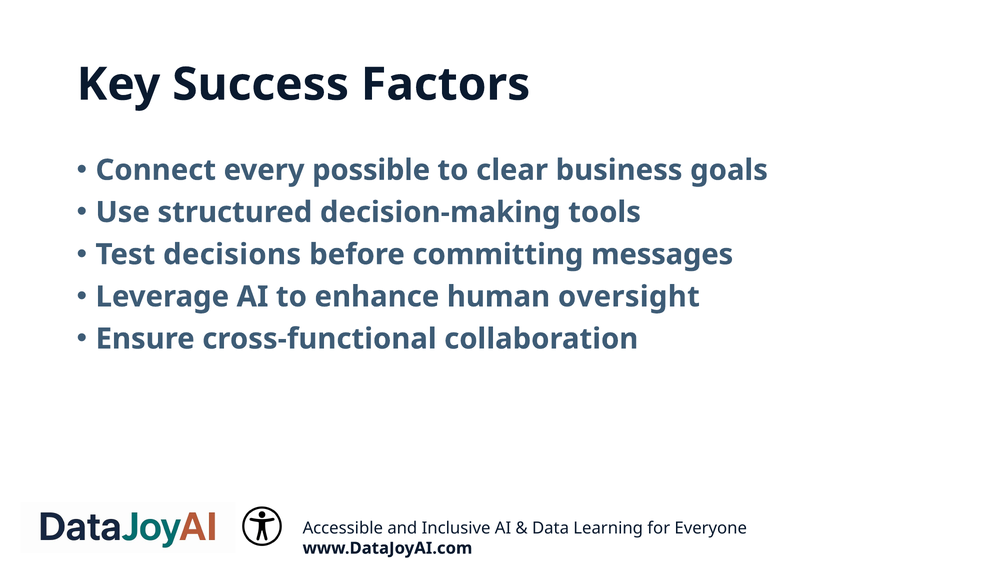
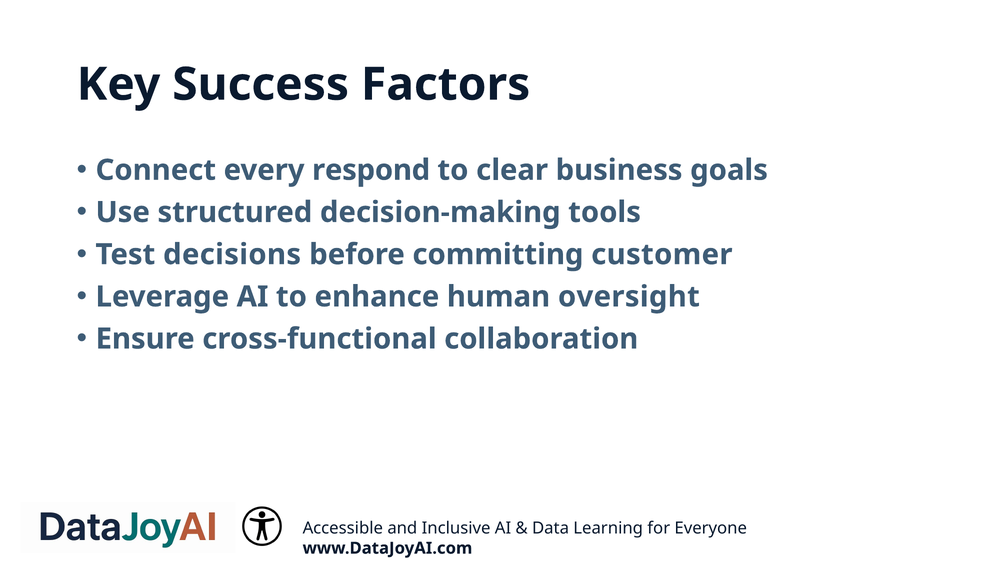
possible: possible -> respond
messages: messages -> customer
